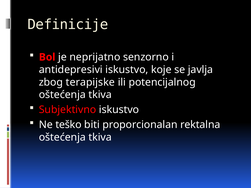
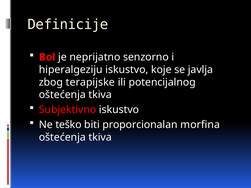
antidepresivi: antidepresivi -> hiperalgeziju
rektalna: rektalna -> morfina
